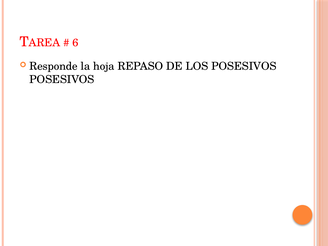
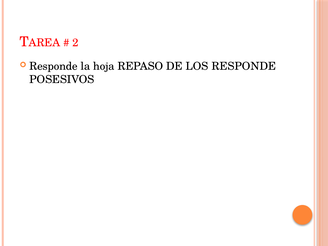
6: 6 -> 2
LOS POSESIVOS: POSESIVOS -> RESPONDE
